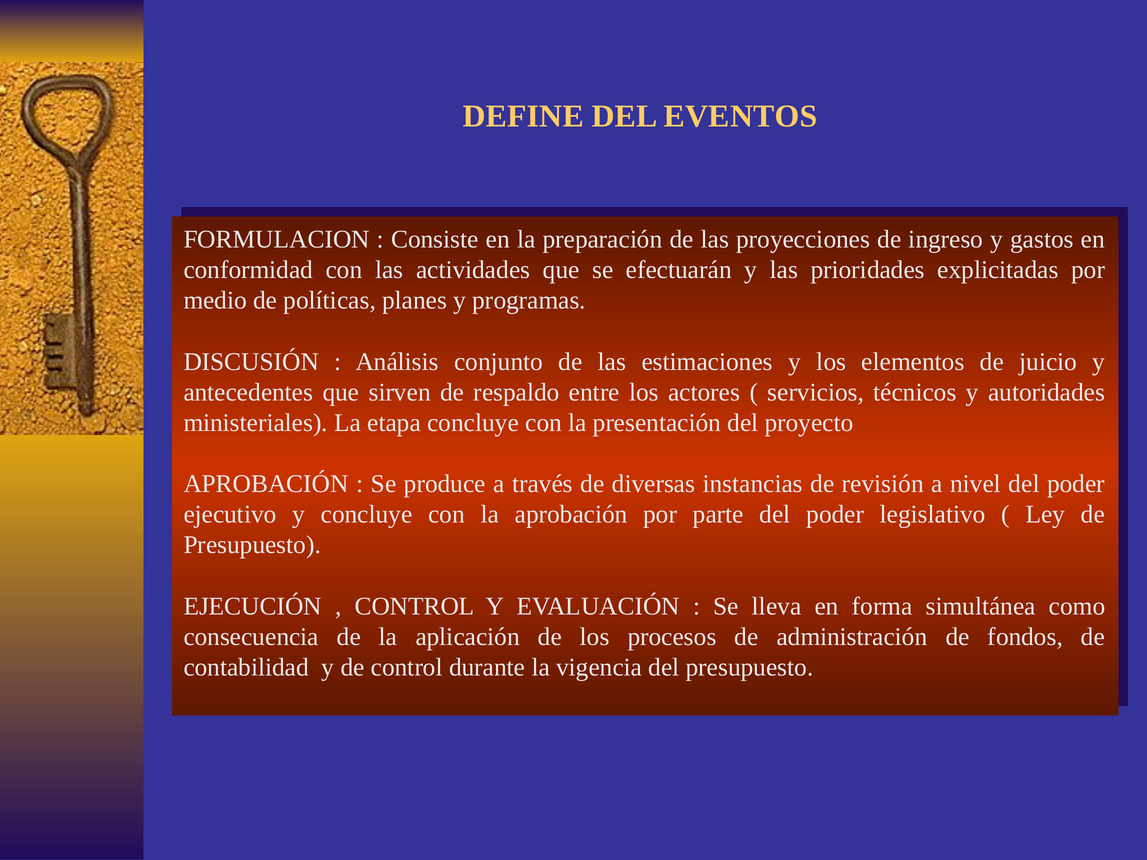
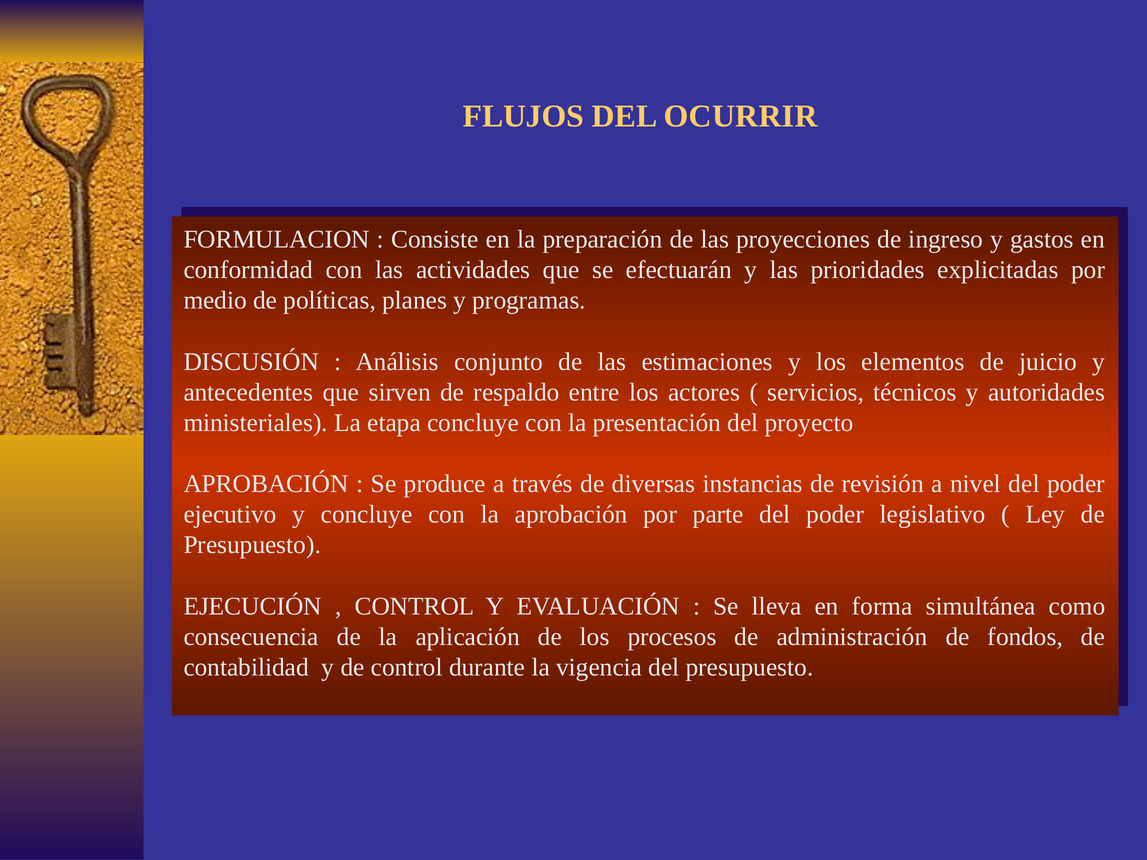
DEFINE: DEFINE -> FLUJOS
EVENTOS: EVENTOS -> OCURRIR
